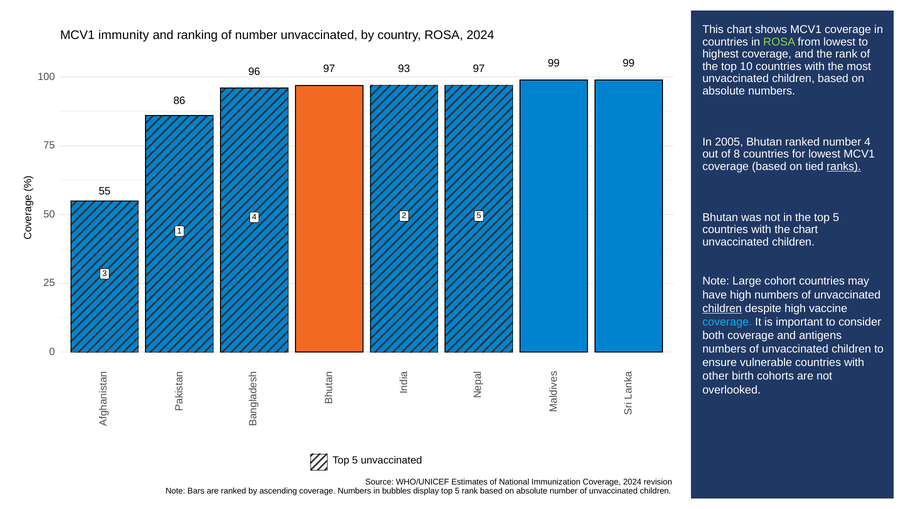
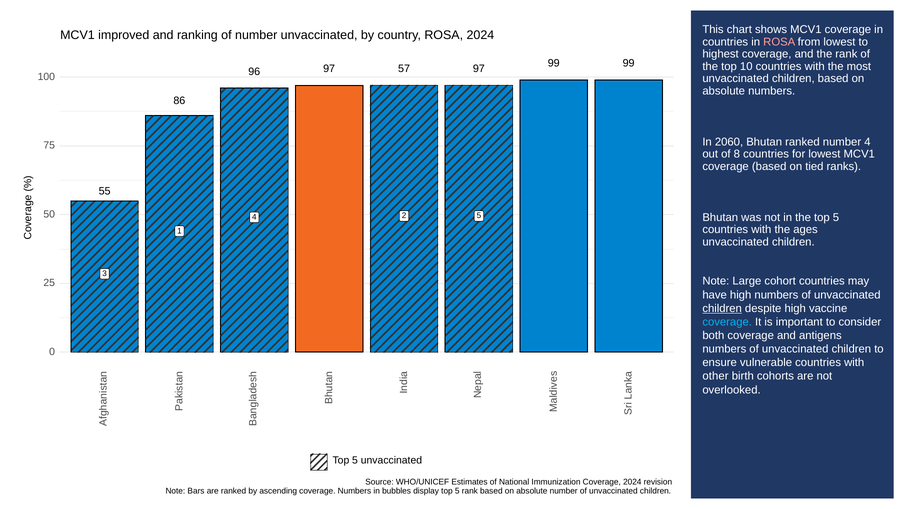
immunity: immunity -> improved
ROSA at (779, 42) colour: light green -> pink
93: 93 -> 57
2005: 2005 -> 2060
ranks underline: present -> none
the chart: chart -> ages
